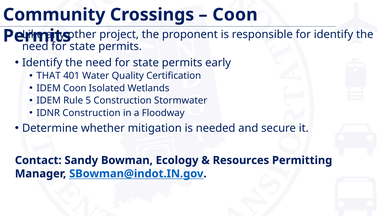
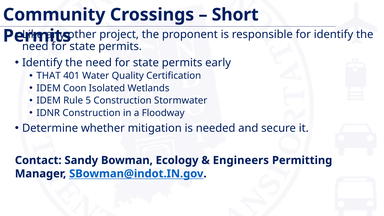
Coon at (235, 15): Coon -> Short
Resources: Resources -> Engineers
